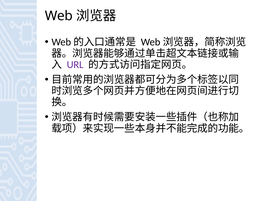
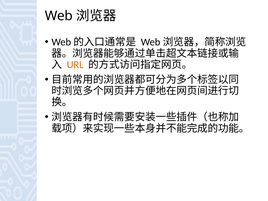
URL colour: purple -> orange
